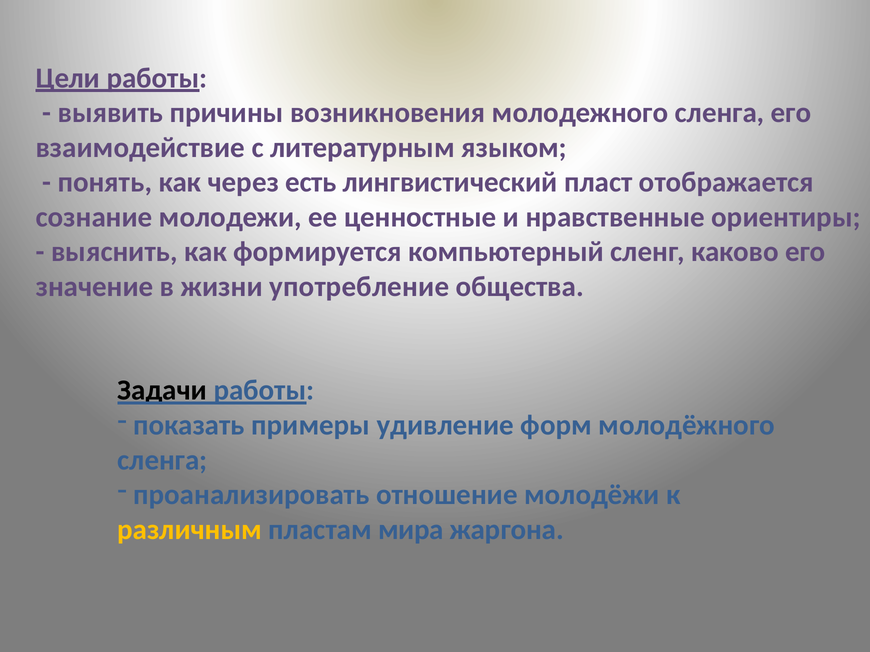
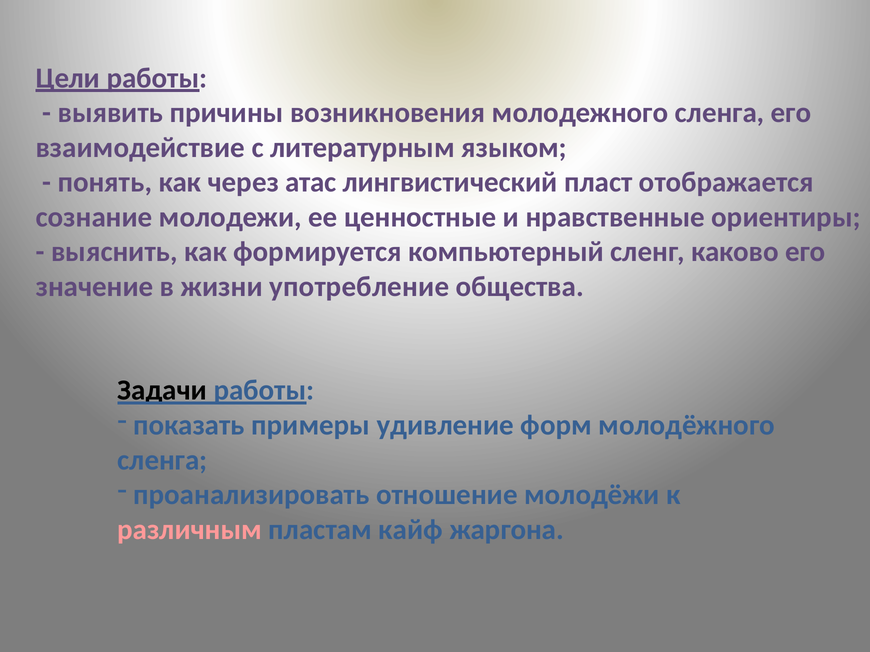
есть: есть -> атас
различным colour: yellow -> pink
мира: мира -> кайф
